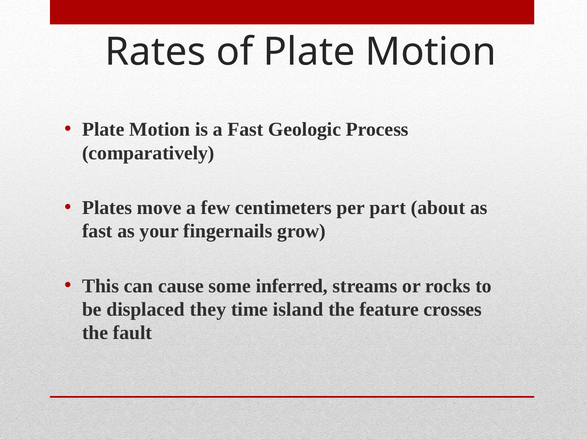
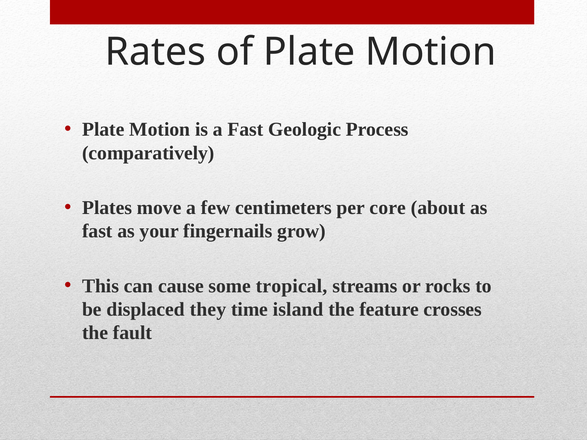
part: part -> core
inferred: inferred -> tropical
